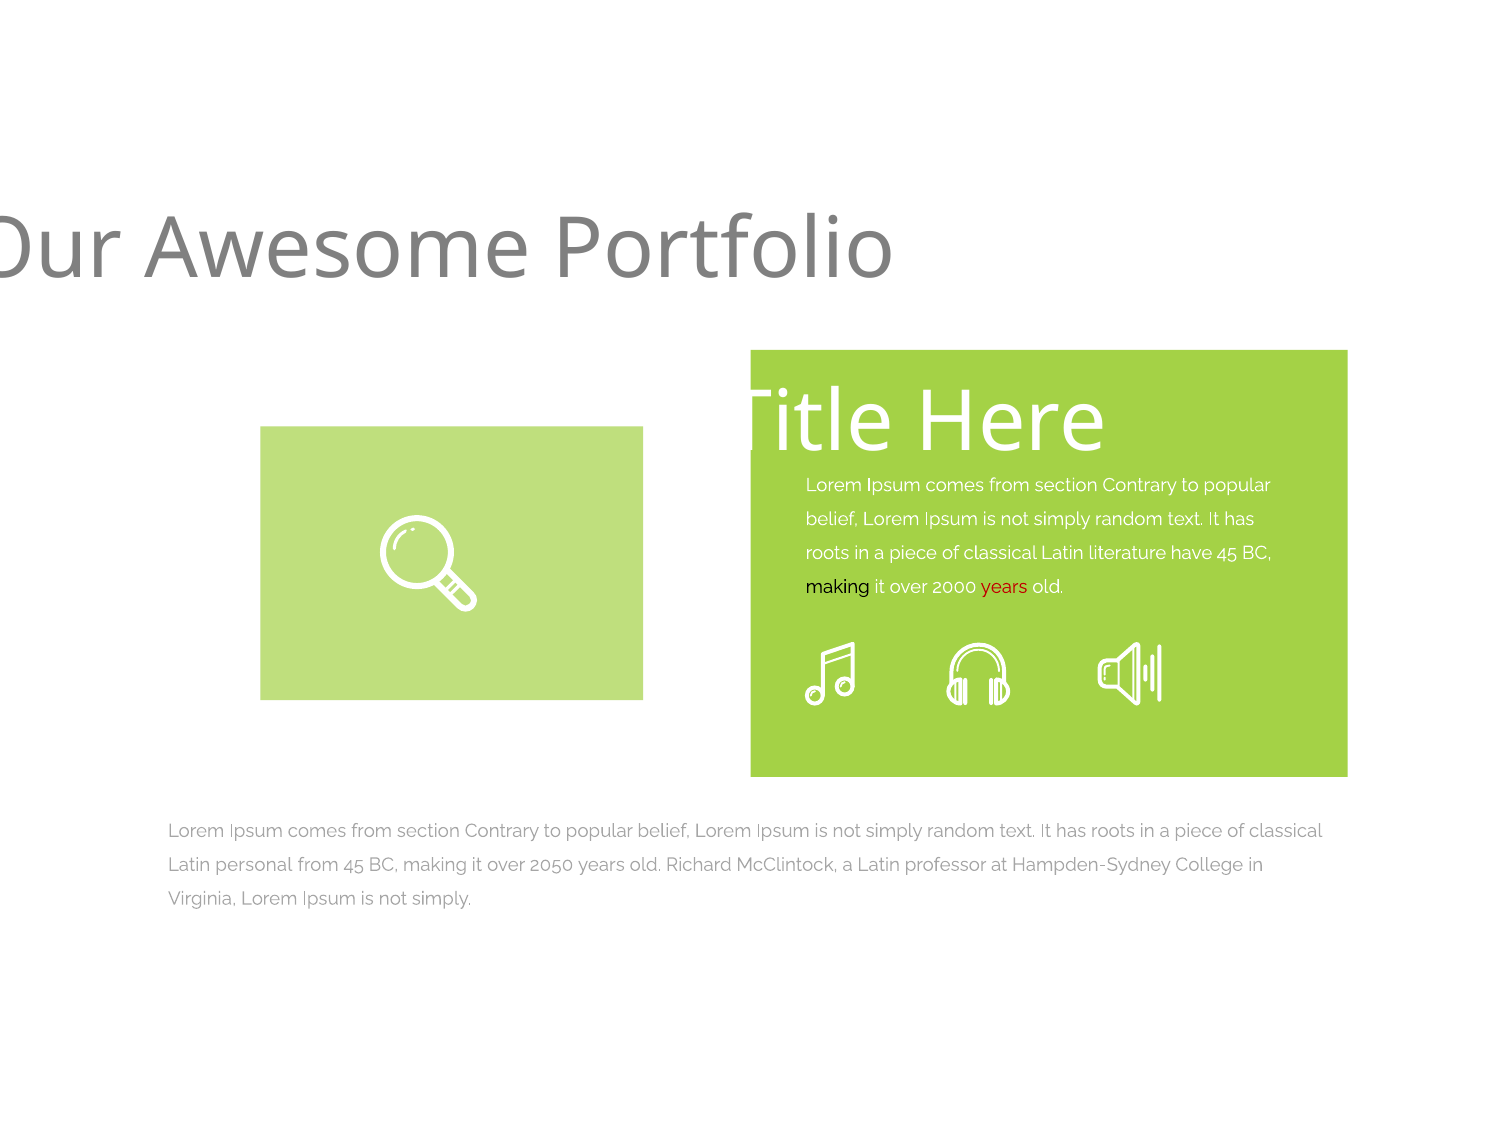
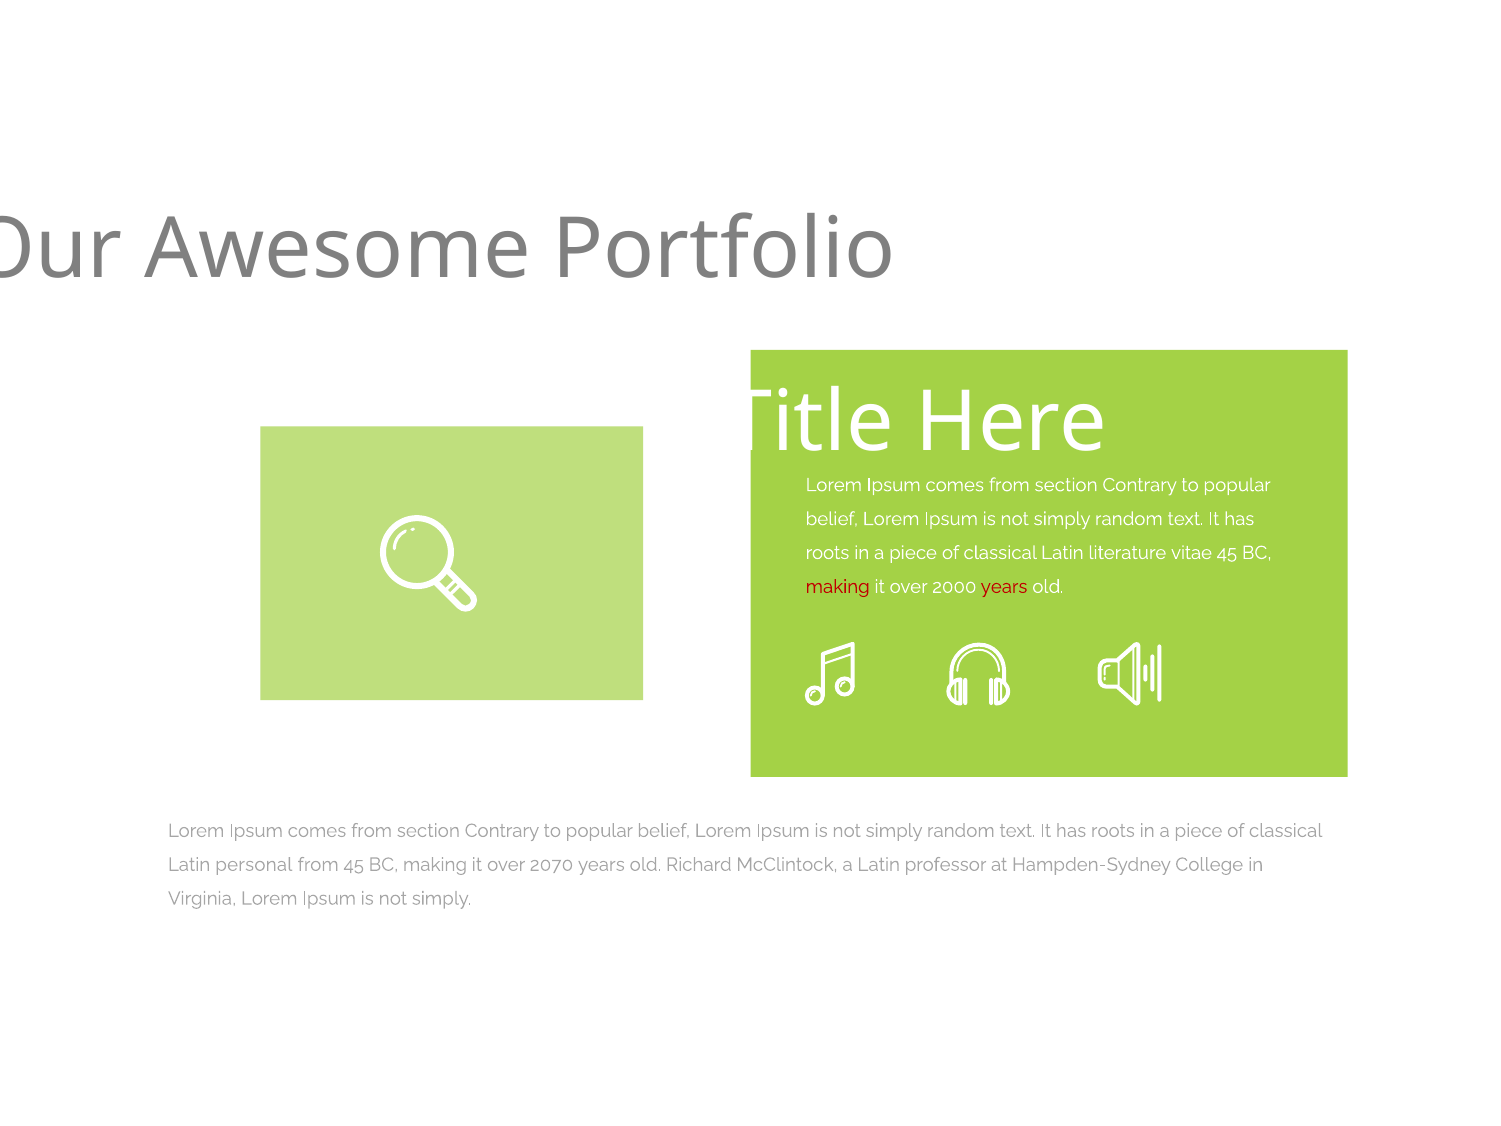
have: have -> vitae
making at (838, 587) colour: black -> red
2050: 2050 -> 2070
